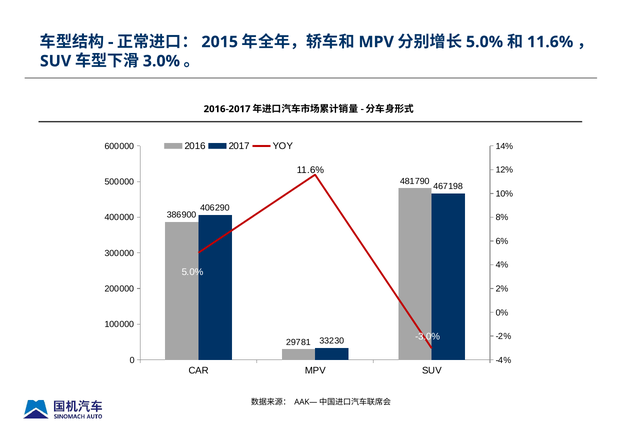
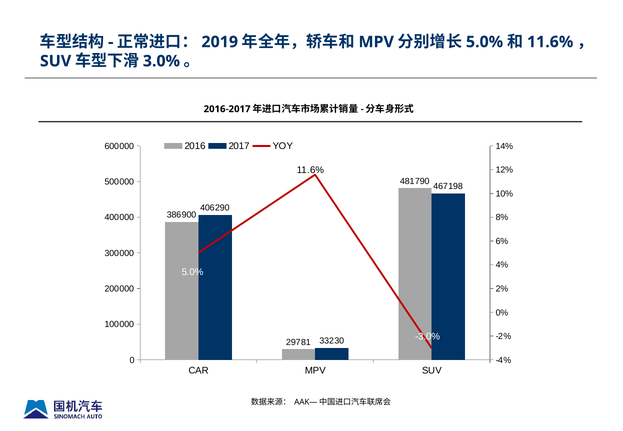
2015: 2015 -> 2019
